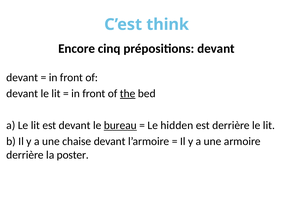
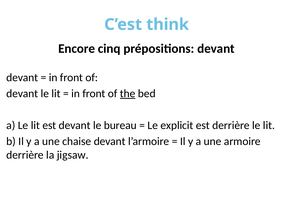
bureau underline: present -> none
hidden: hidden -> explicit
poster: poster -> jigsaw
